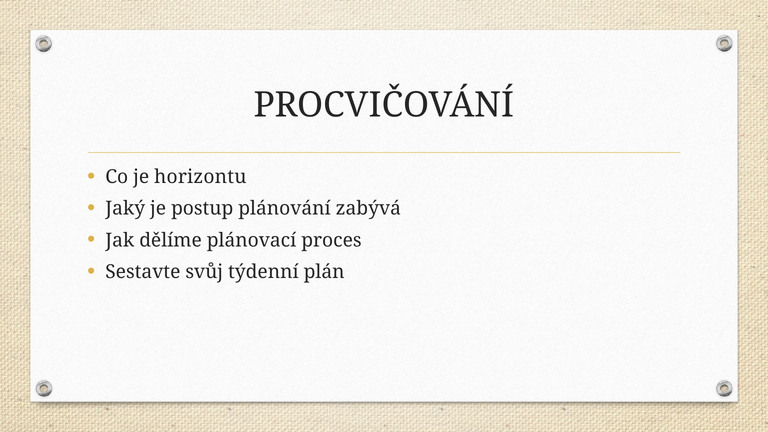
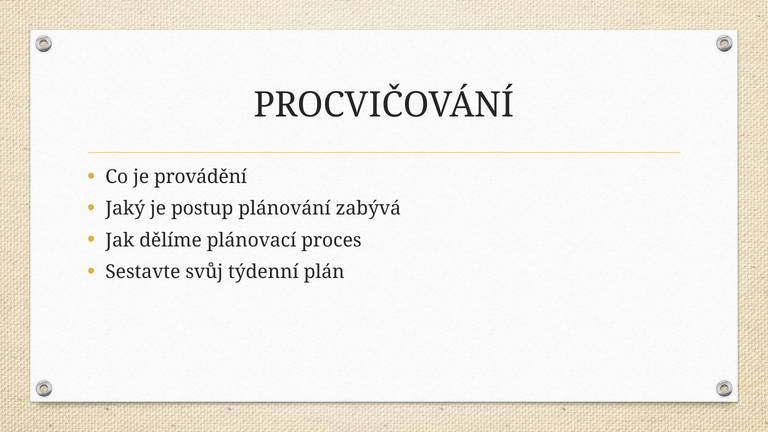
horizontu: horizontu -> provádění
